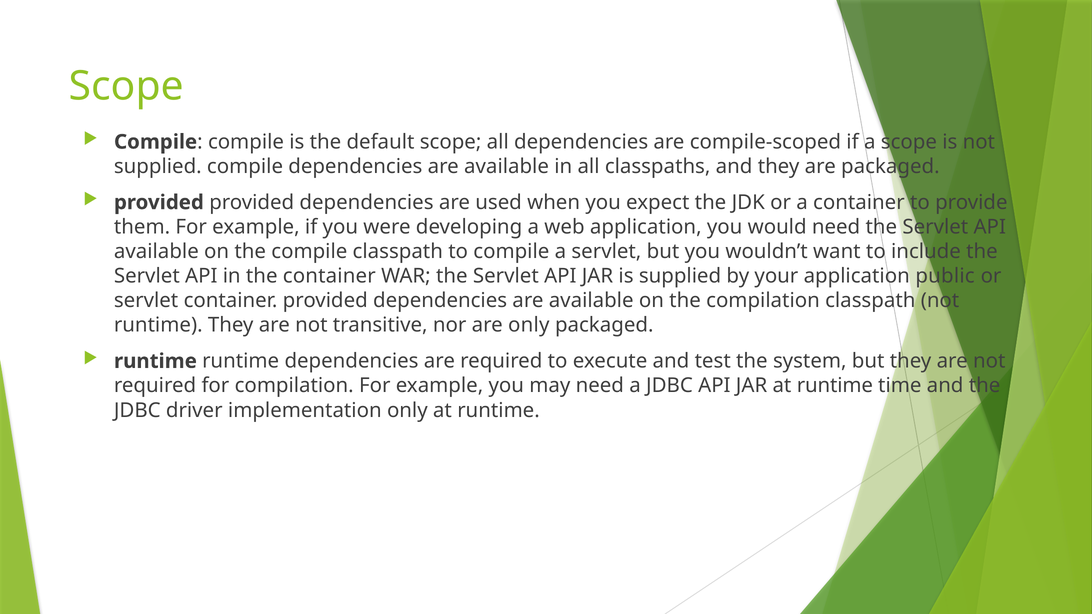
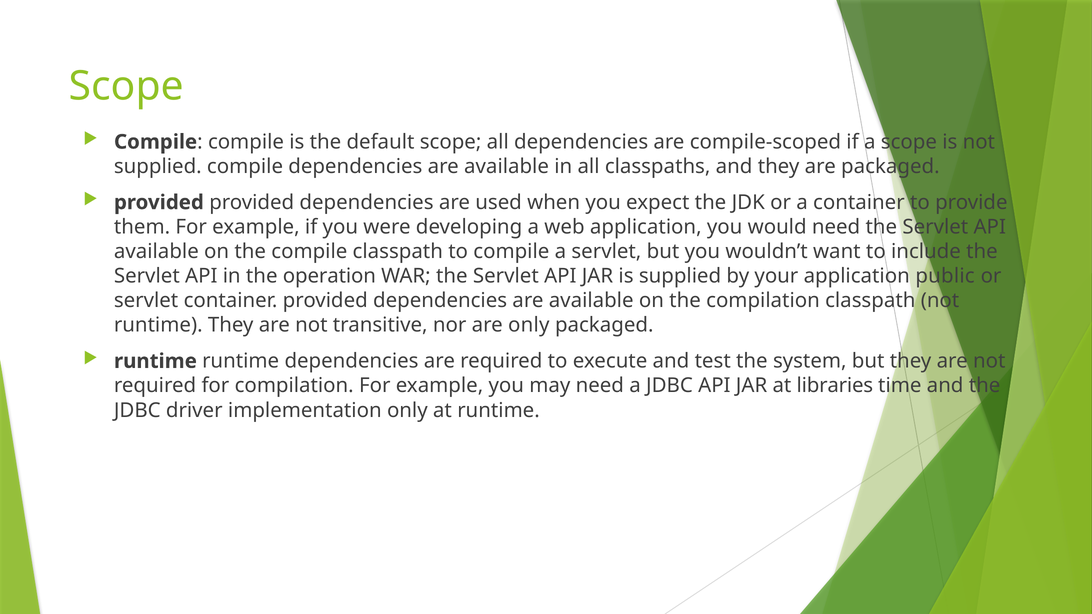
the container: container -> operation
JAR at runtime: runtime -> libraries
